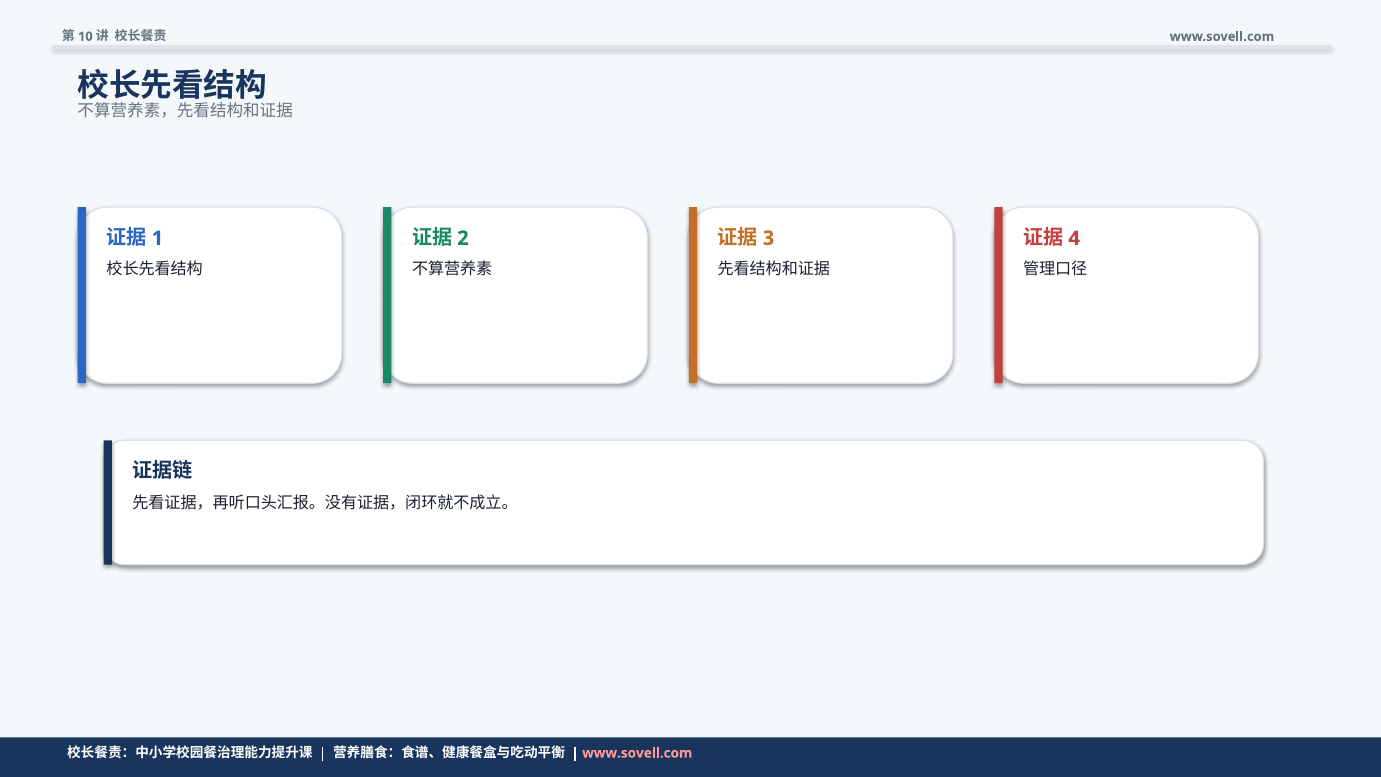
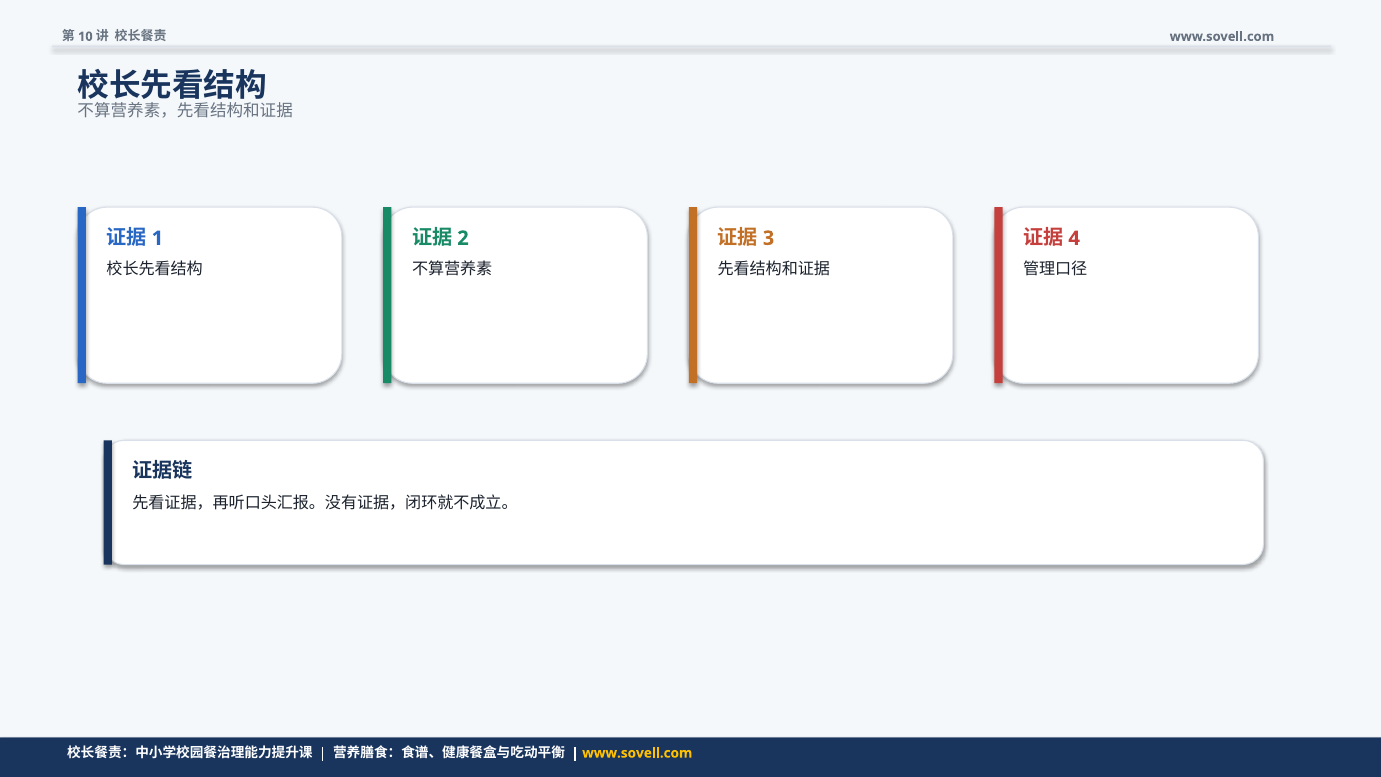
www.sovell.com at (637, 753) colour: pink -> yellow
